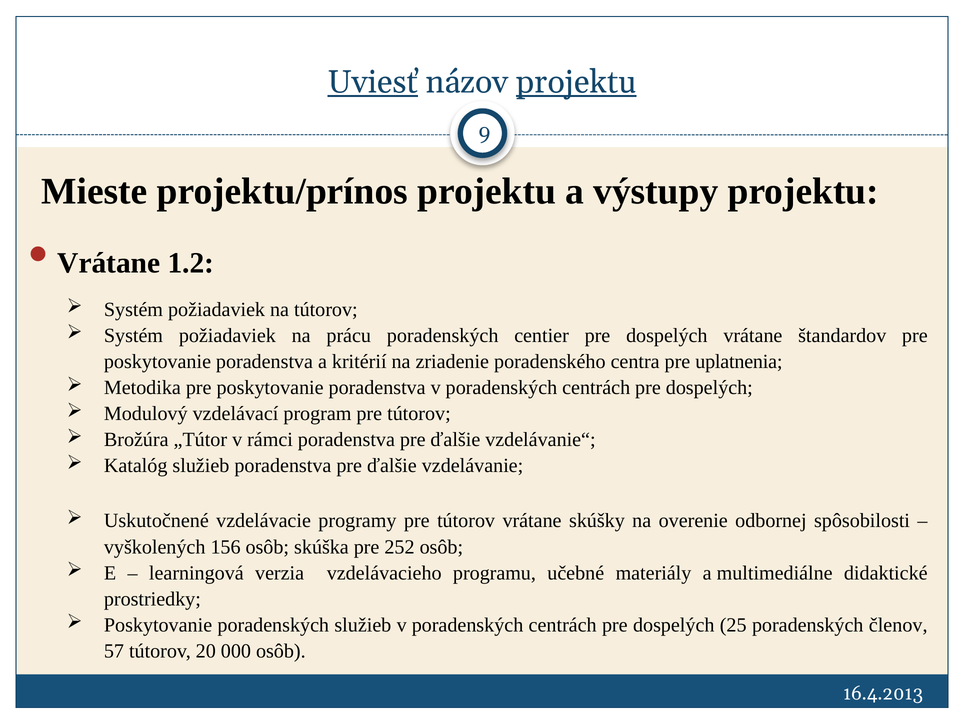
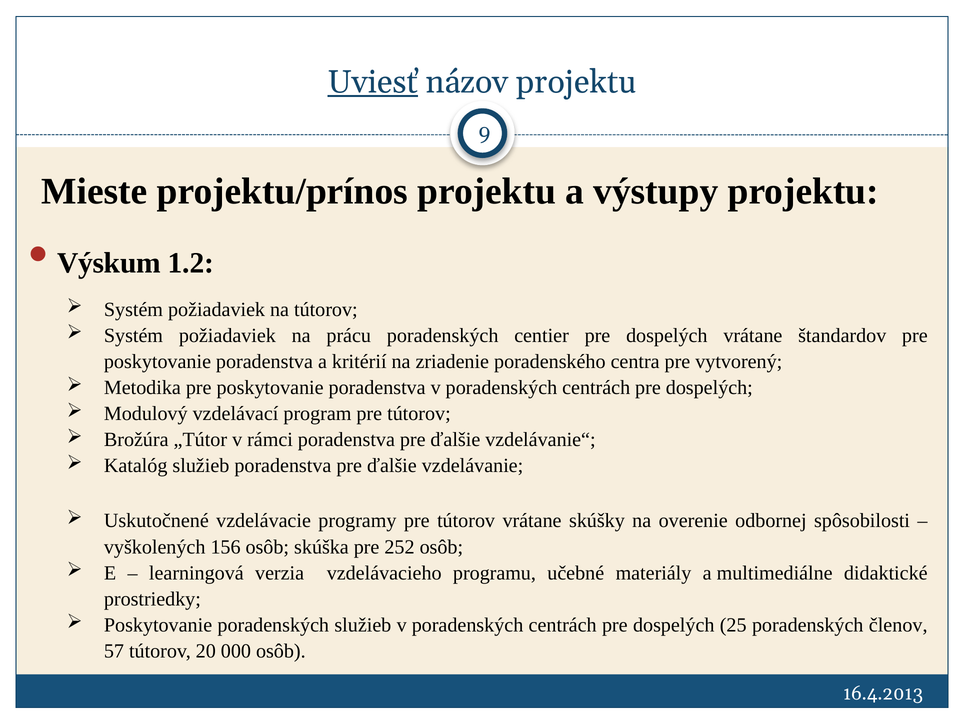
projektu at (576, 82) underline: present -> none
Vrátane at (109, 263): Vrátane -> Výskum
uplatnenia: uplatnenia -> vytvorený
